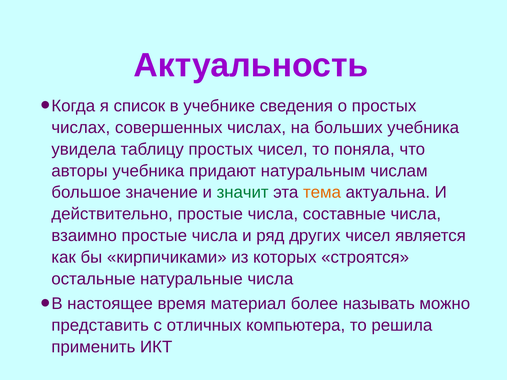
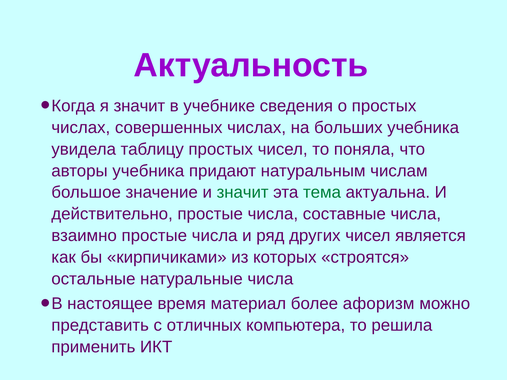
я список: список -> значит
тема colour: orange -> green
называть: называть -> афоризм
